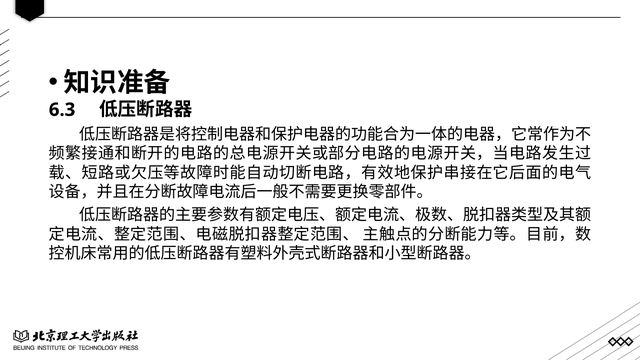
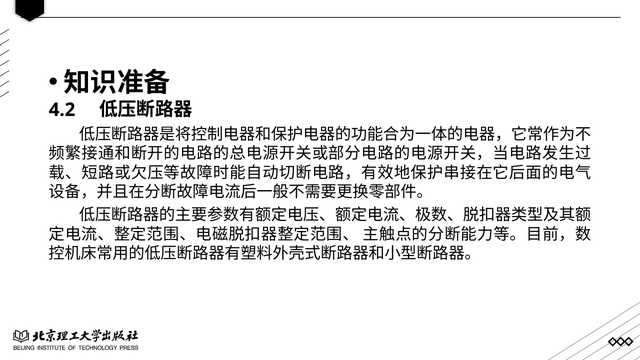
6.3: 6.3 -> 4.2
